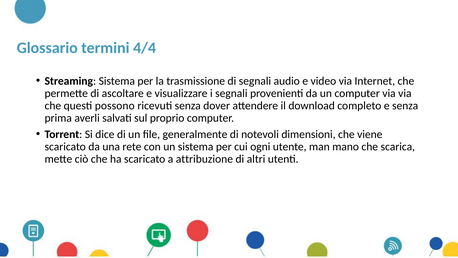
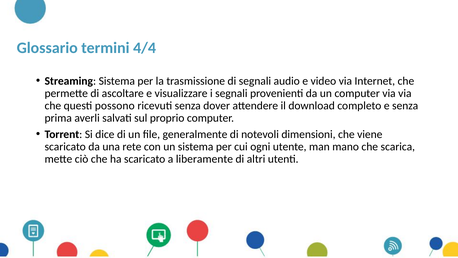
attribuzione: attribuzione -> liberamente
